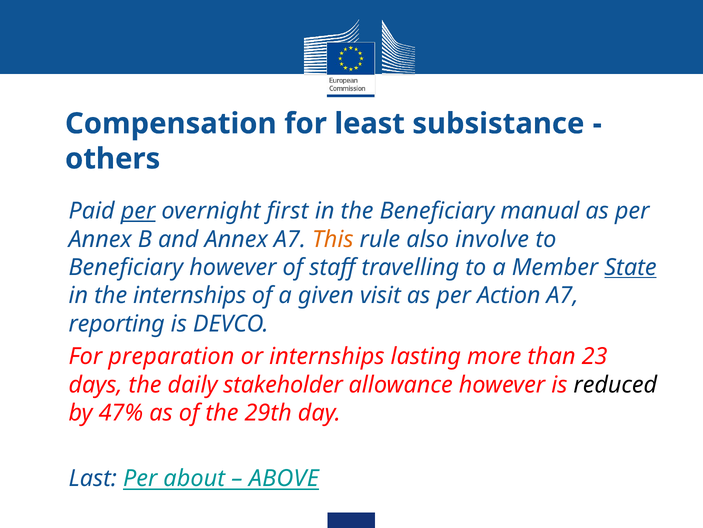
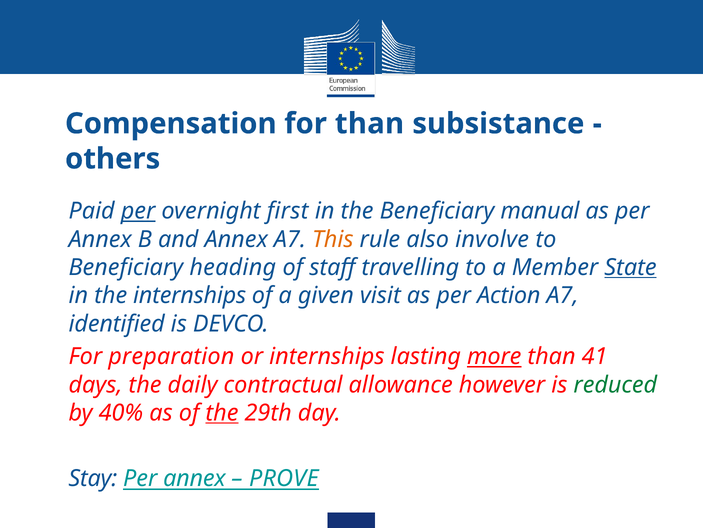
for least: least -> than
Beneficiary however: however -> heading
reporting: reporting -> identified
more underline: none -> present
23: 23 -> 41
stakeholder: stakeholder -> contractual
reduced colour: black -> green
47%: 47% -> 40%
the at (222, 412) underline: none -> present
Last: Last -> Stay
about at (194, 478): about -> annex
ABOVE: ABOVE -> PROVE
